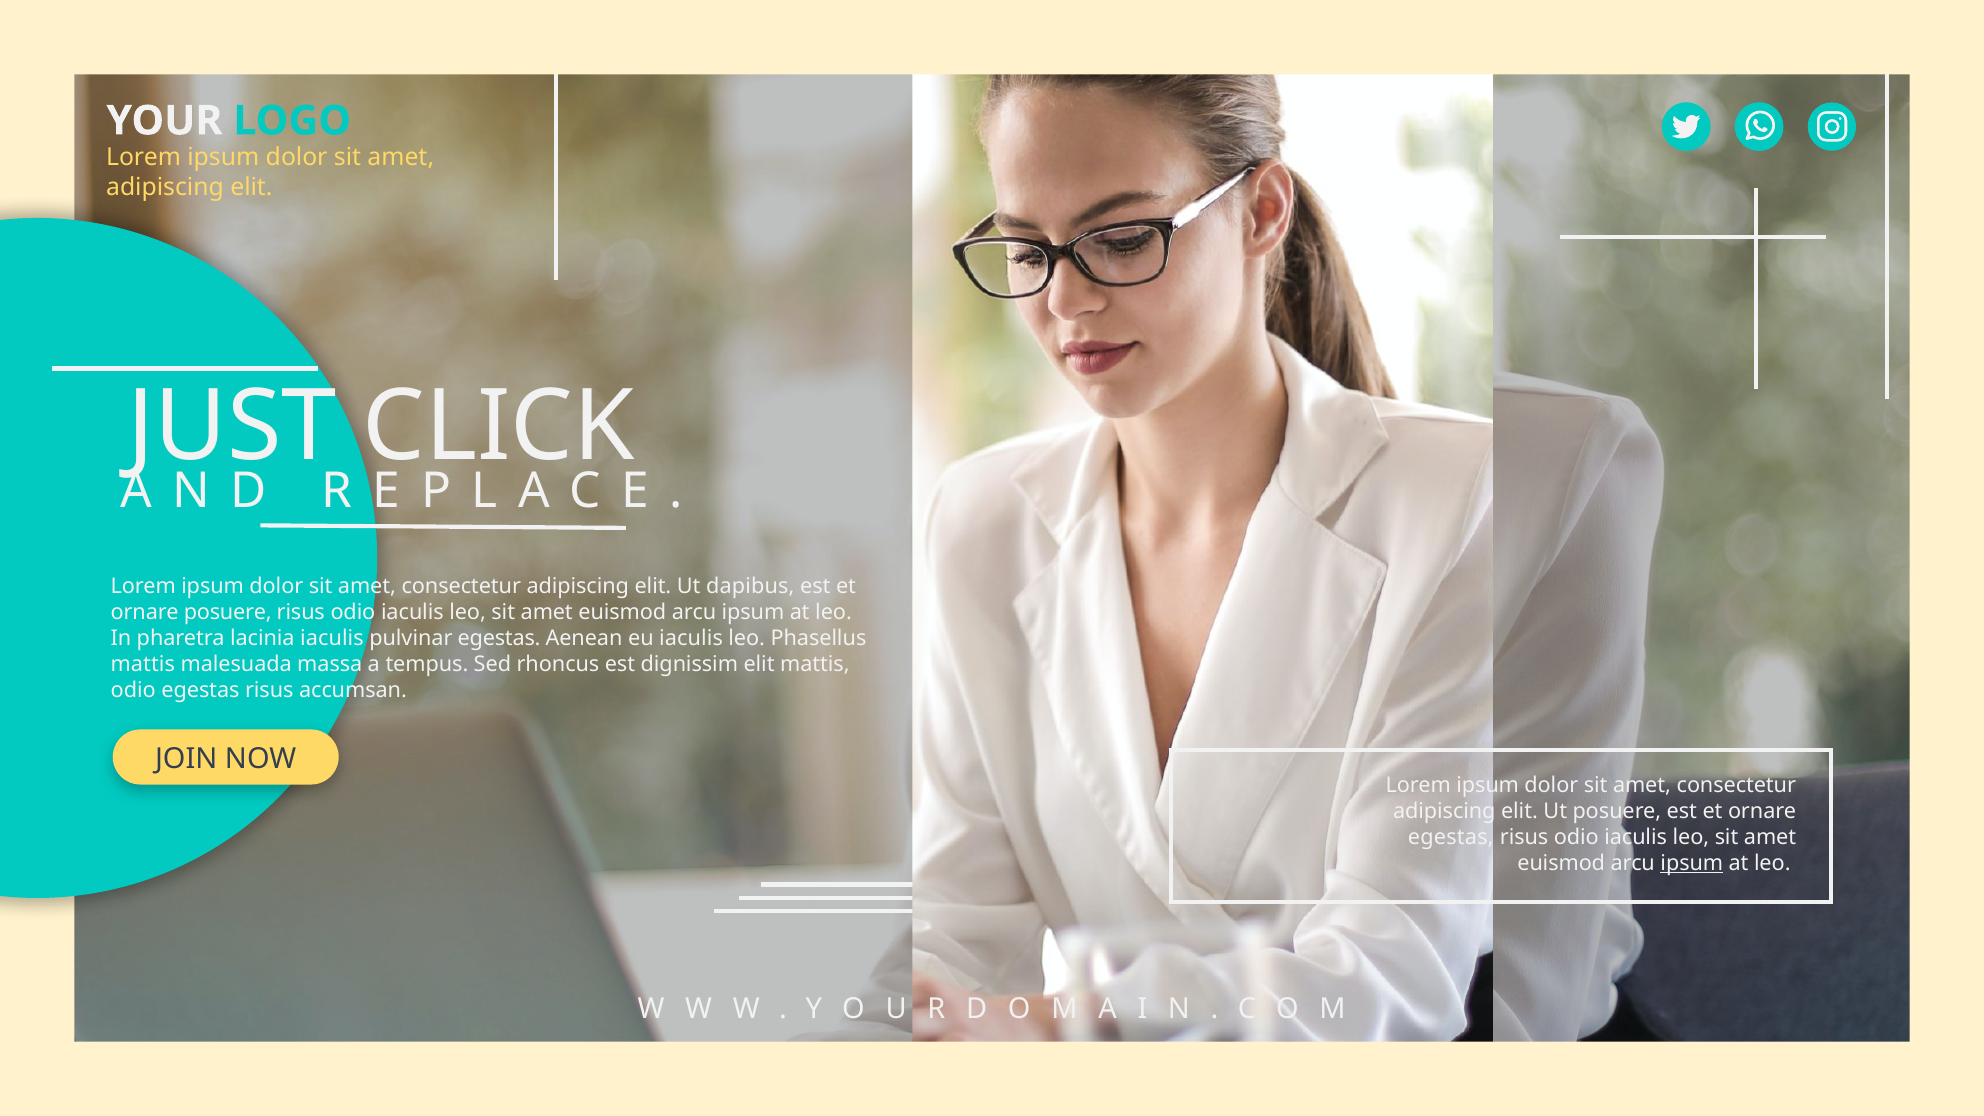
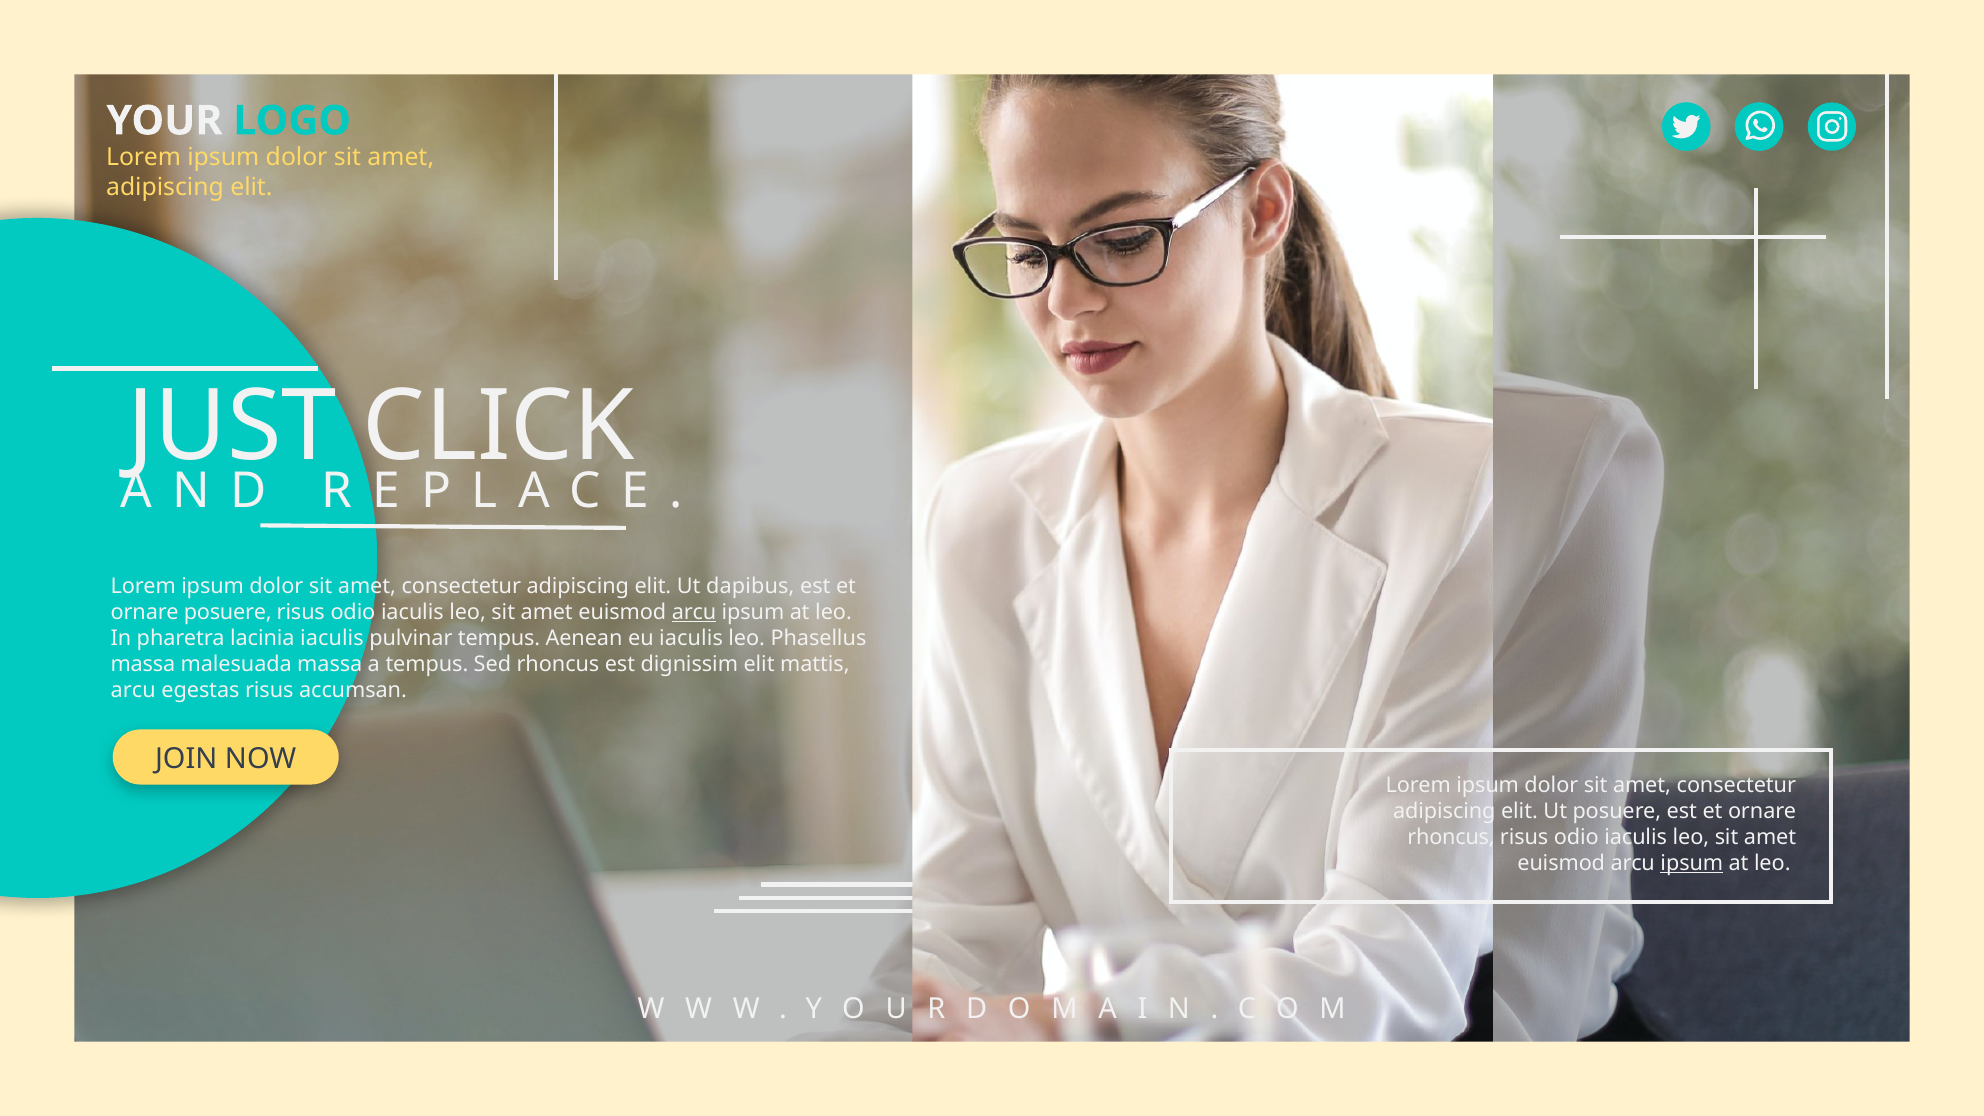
arcu at (694, 612) underline: none -> present
pulvinar egestas: egestas -> tempus
mattis at (143, 664): mattis -> massa
odio at (133, 690): odio -> arcu
egestas at (1451, 837): egestas -> rhoncus
